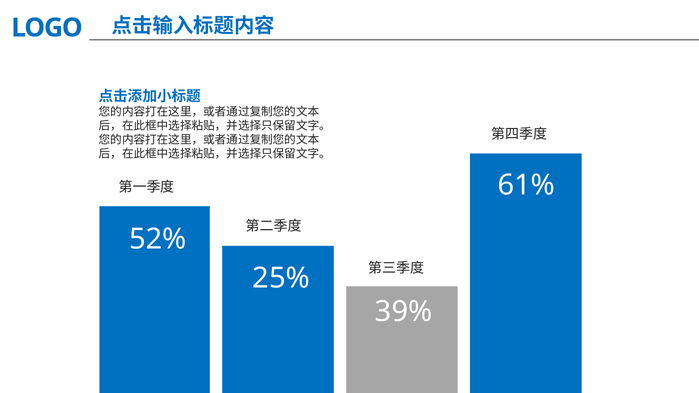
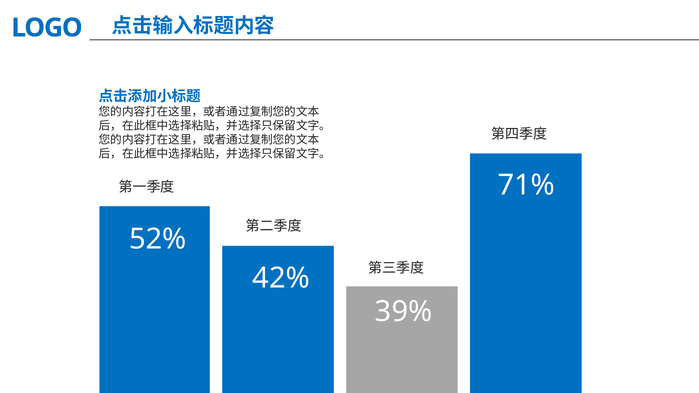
61%: 61% -> 71%
25%: 25% -> 42%
